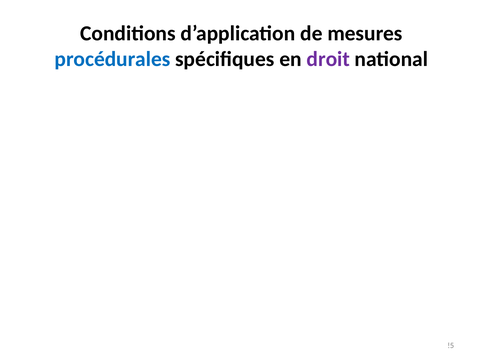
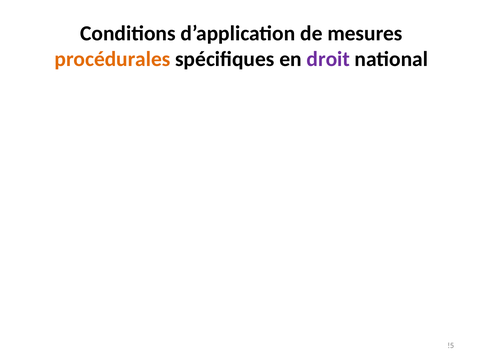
procédurales colour: blue -> orange
